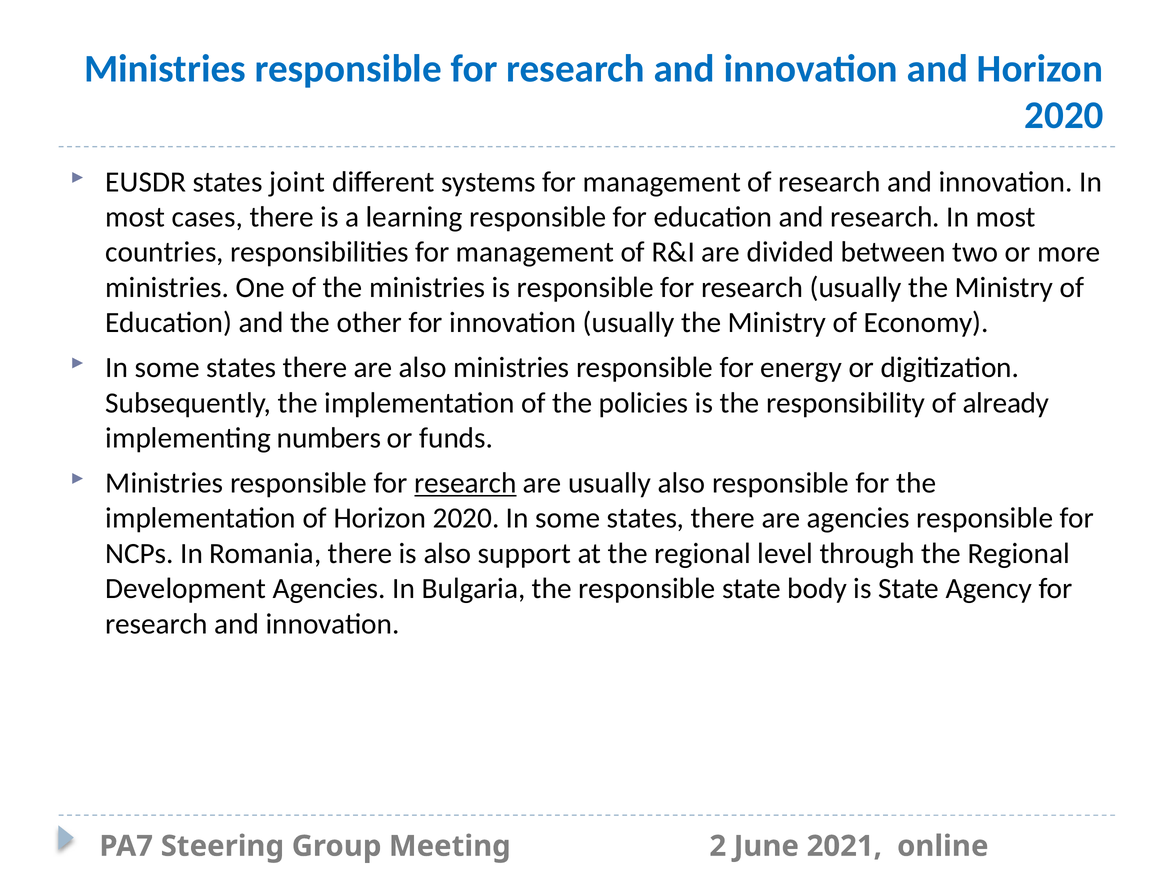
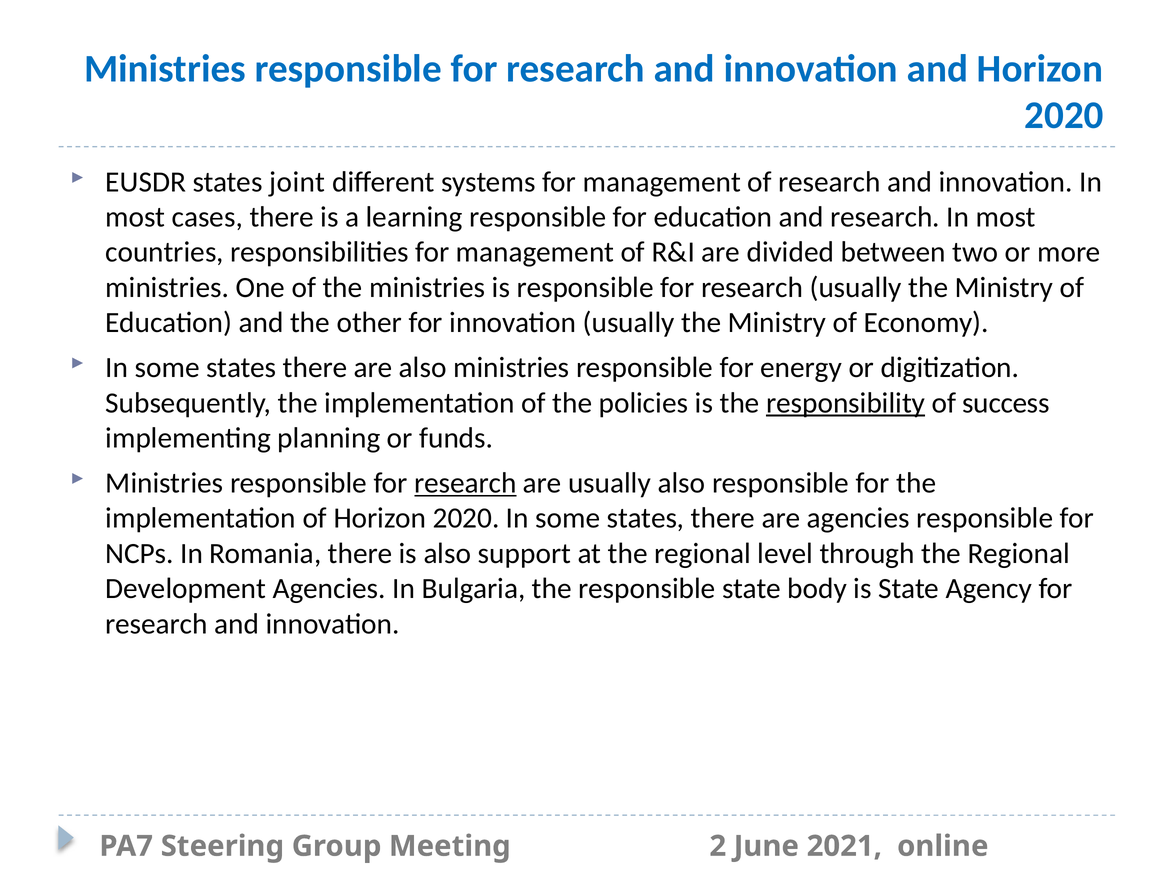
responsibility underline: none -> present
already: already -> success
numbers: numbers -> planning
